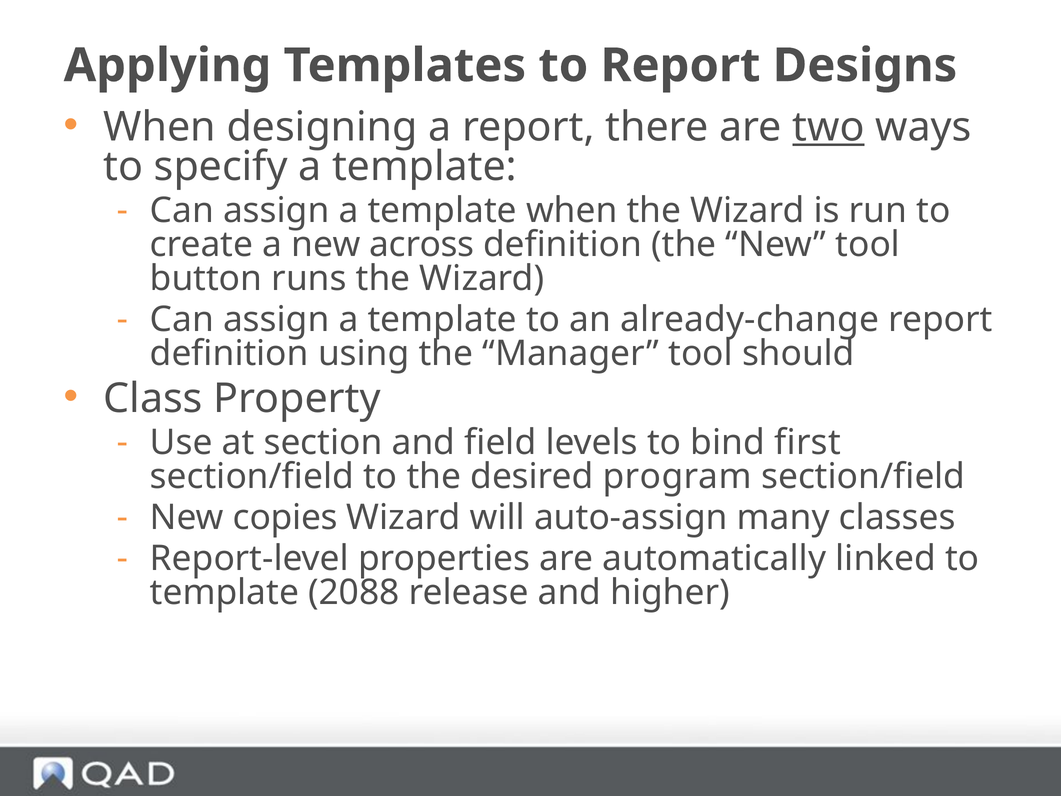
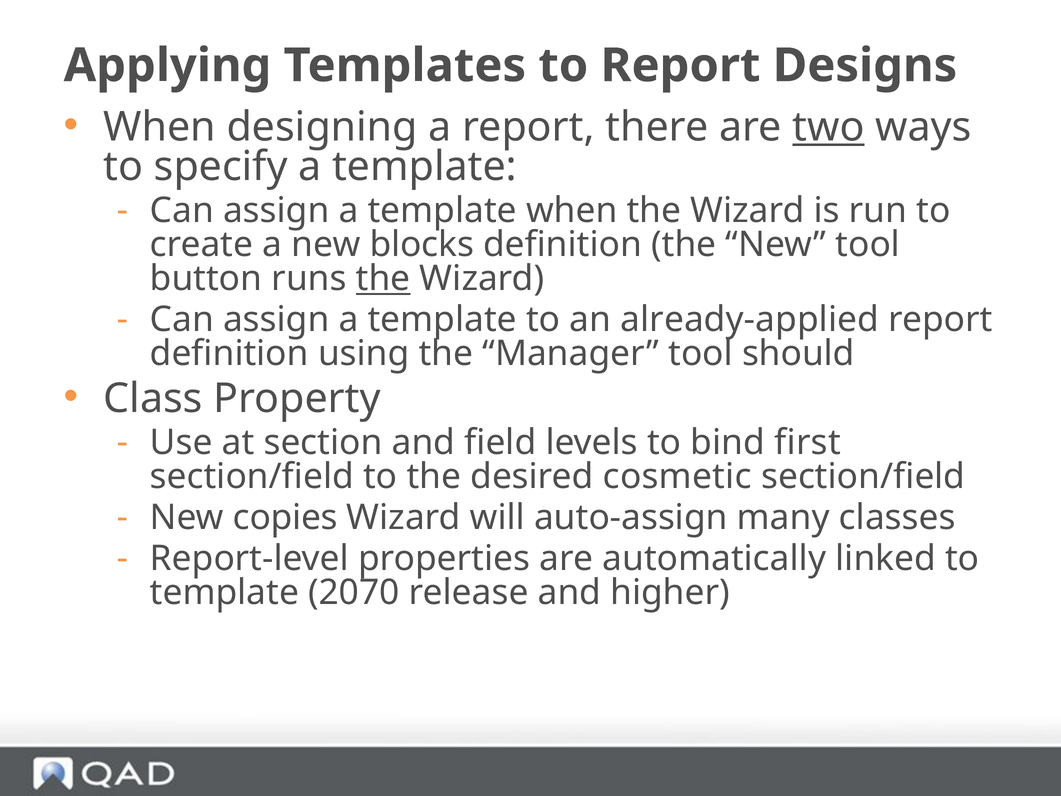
across: across -> blocks
the at (383, 279) underline: none -> present
already-change: already-change -> already-applied
program: program -> cosmetic
2088: 2088 -> 2070
